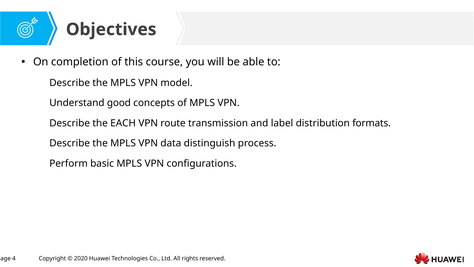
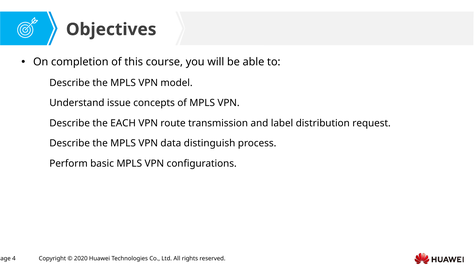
good: good -> issue
formats: formats -> request
